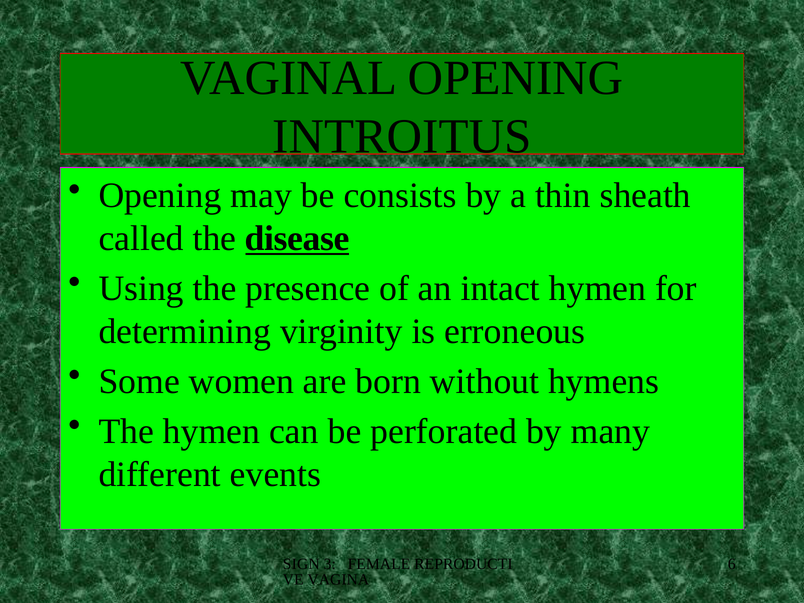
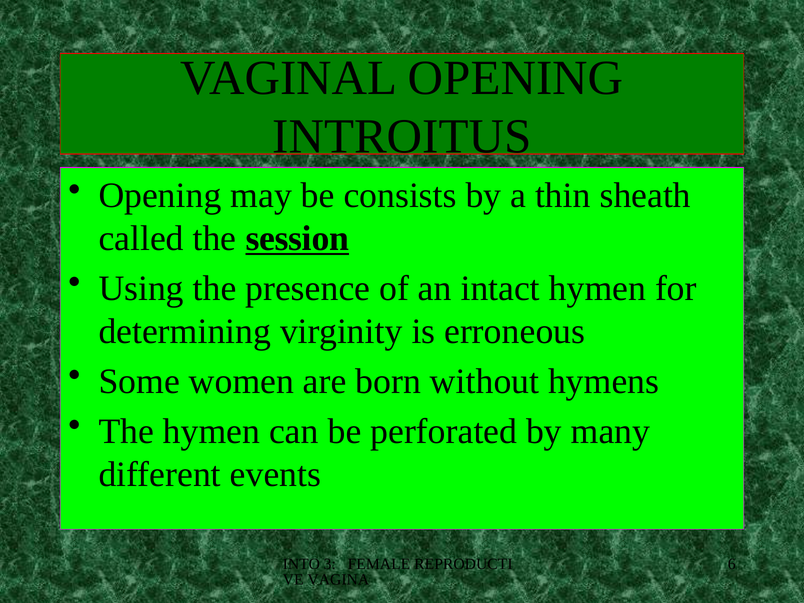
disease: disease -> session
SIGN: SIGN -> INTO
